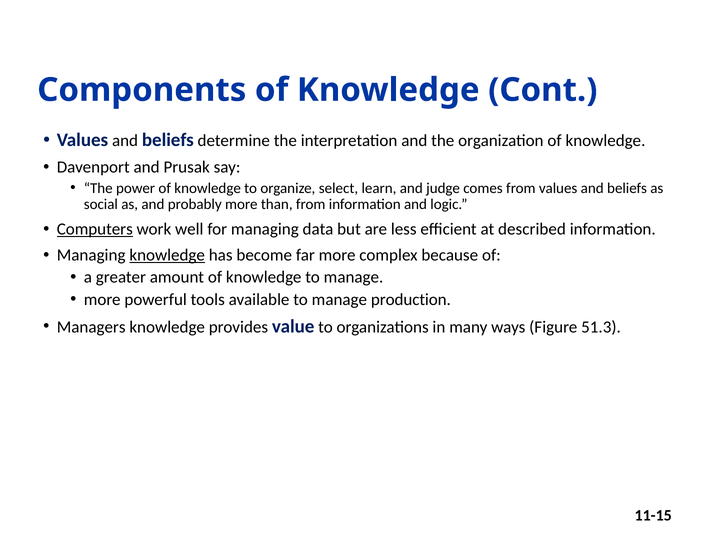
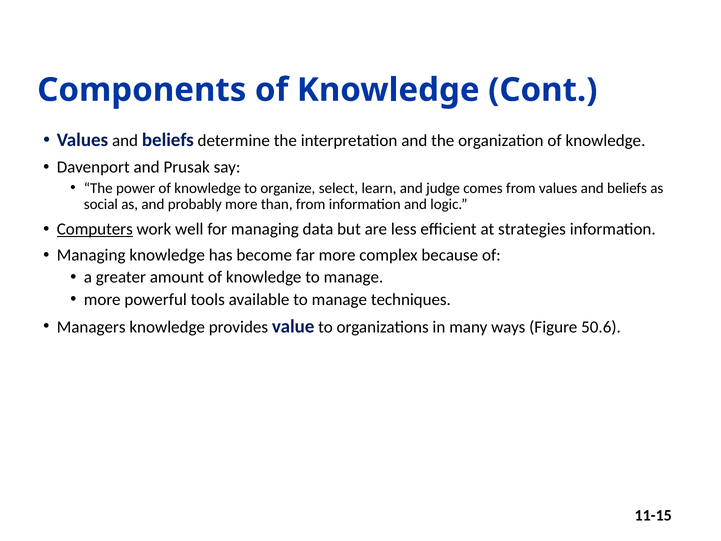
described: described -> strategies
knowledge at (167, 255) underline: present -> none
production: production -> techniques
51.3: 51.3 -> 50.6
